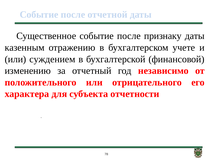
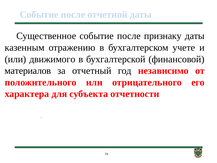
суждением: суждением -> движимого
изменению: изменению -> материалов
